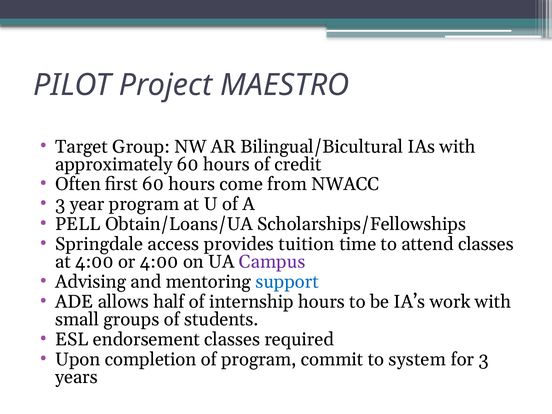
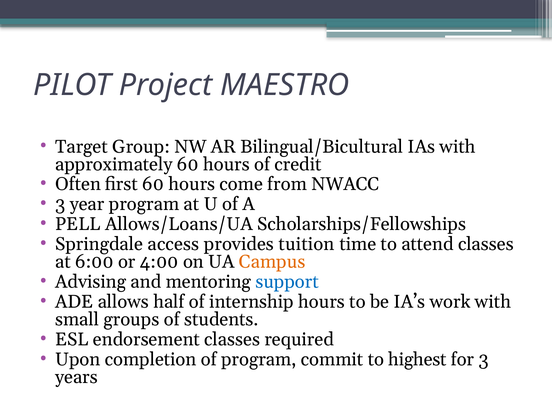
Obtain/Loans/UA: Obtain/Loans/UA -> Allows/Loans/UA
at 4:00: 4:00 -> 6:00
Campus colour: purple -> orange
system: system -> highest
